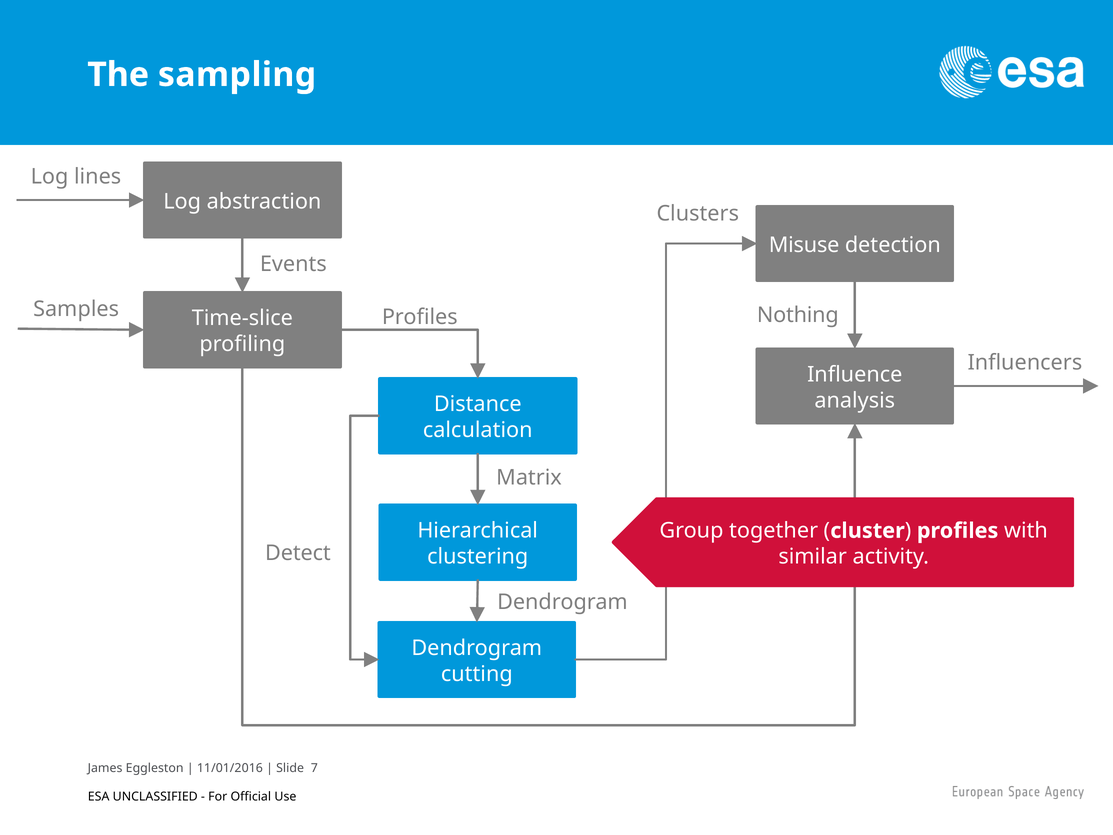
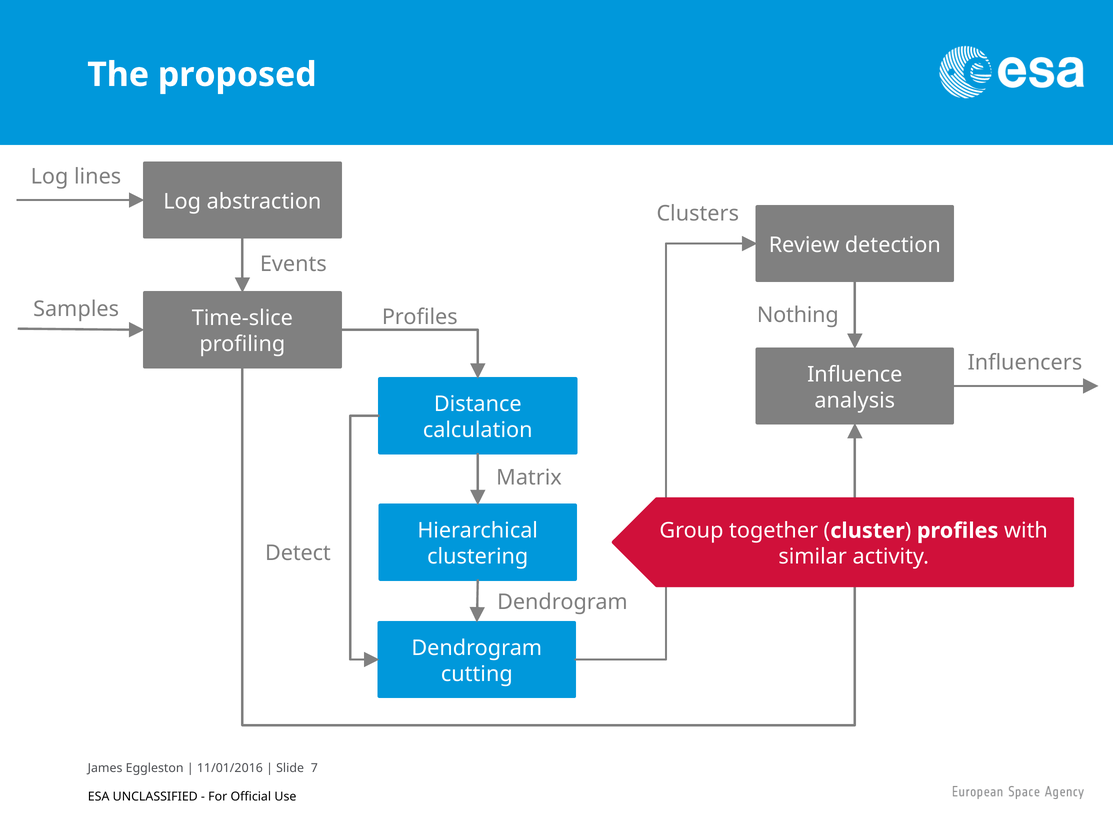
sampling: sampling -> proposed
Misuse: Misuse -> Review
